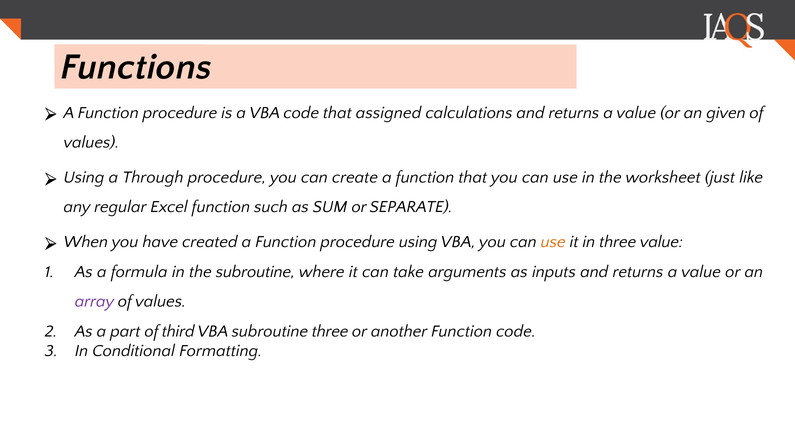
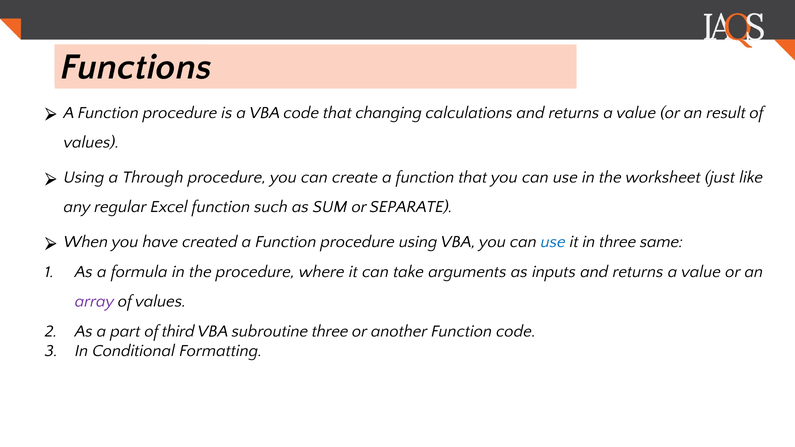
assigned: assigned -> changing
given: given -> result
use at (553, 242) colour: orange -> blue
three value: value -> same
the subroutine: subroutine -> procedure
